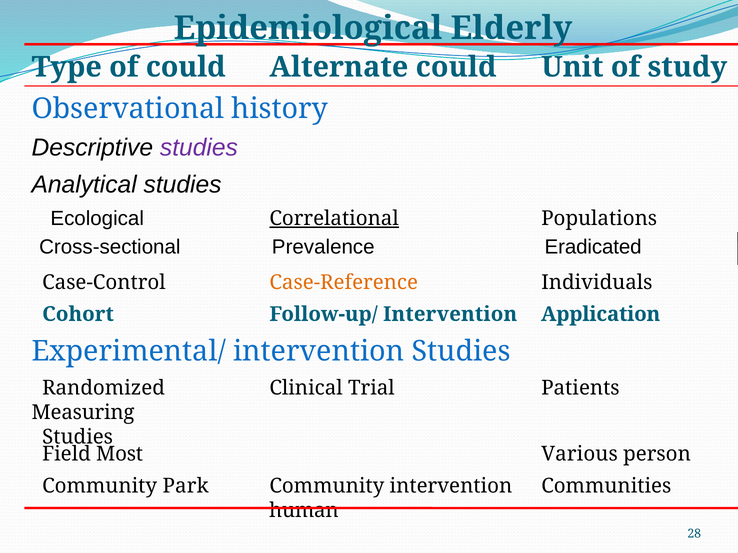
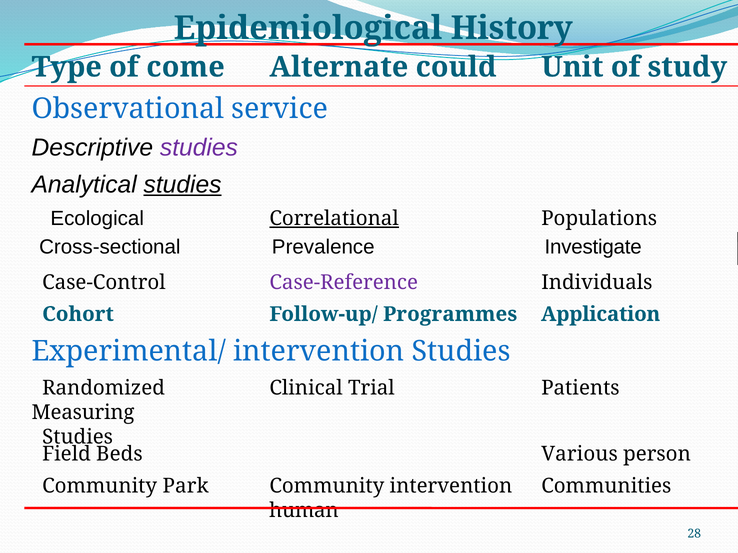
Elderly: Elderly -> History
of could: could -> come
history: history -> service
studies at (183, 185) underline: none -> present
Eradicated: Eradicated -> Investigate
Case-Reference colour: orange -> purple
Follow-up/ Intervention: Intervention -> Programmes
Most: Most -> Beds
